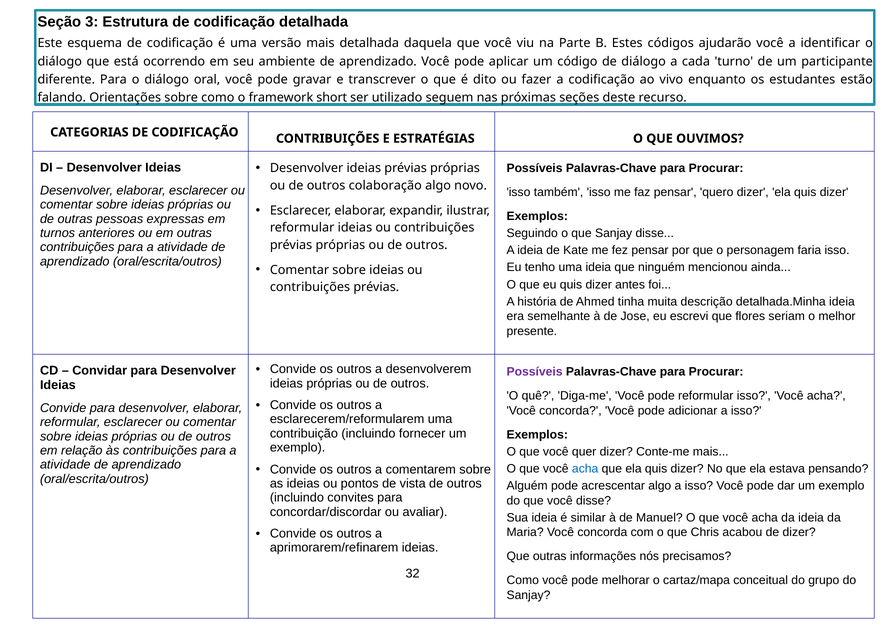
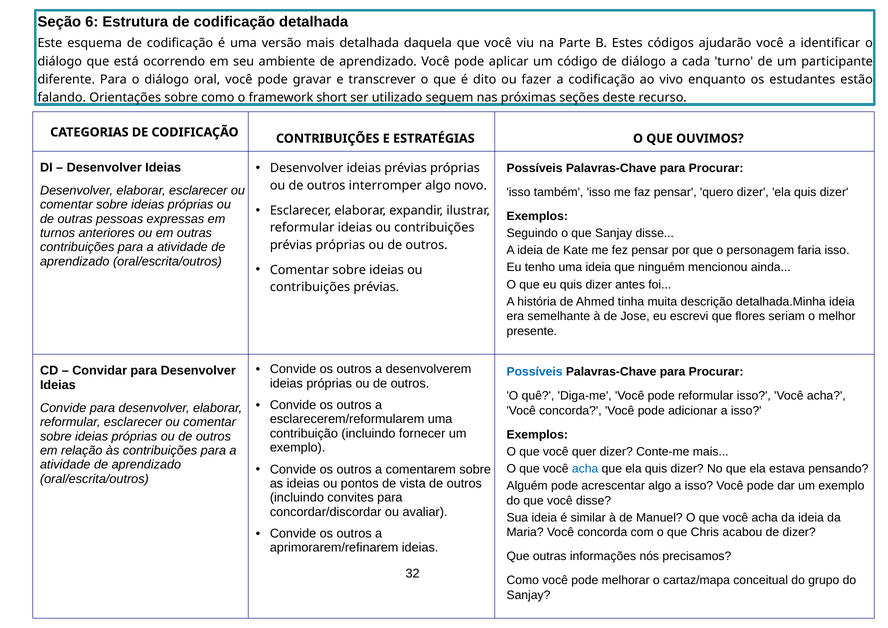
3: 3 -> 6
colaboração: colaboração -> interromper
Possíveis at (535, 372) colour: purple -> blue
